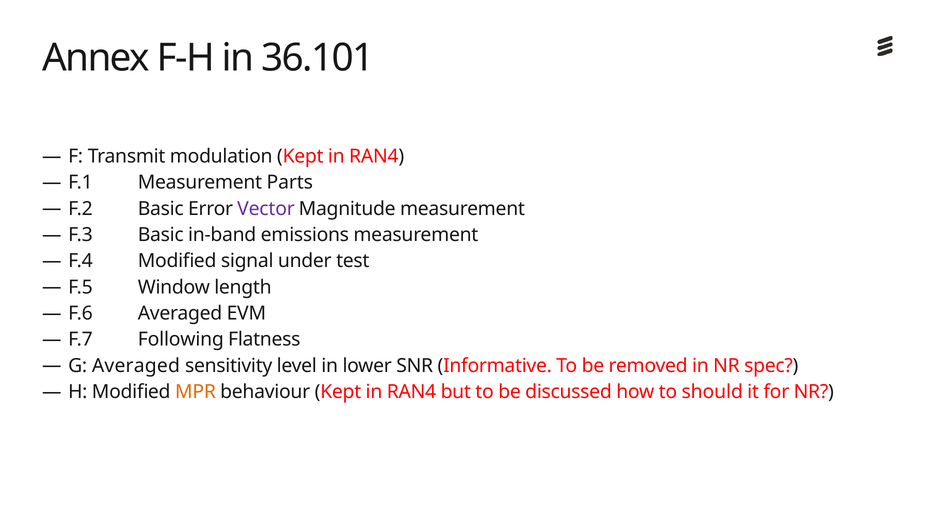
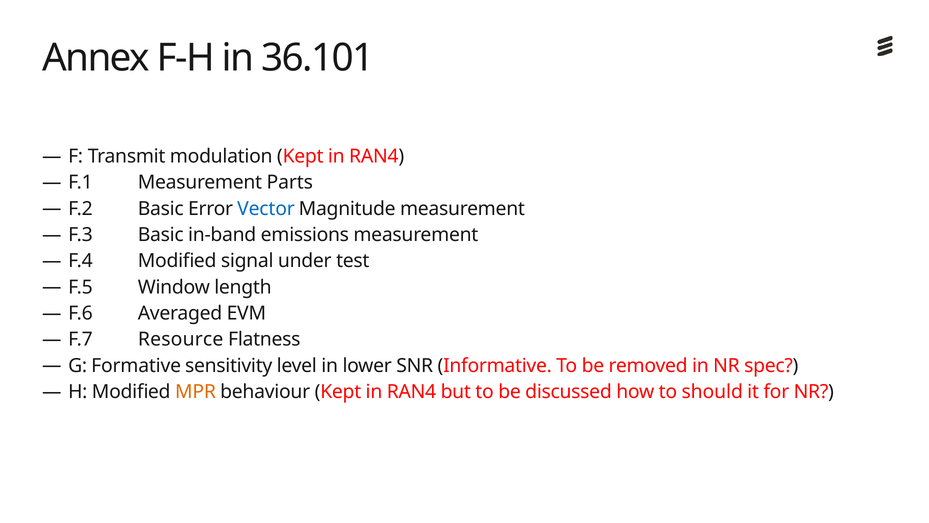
Vector colour: purple -> blue
Following: Following -> Resource
G Averaged: Averaged -> Formative
